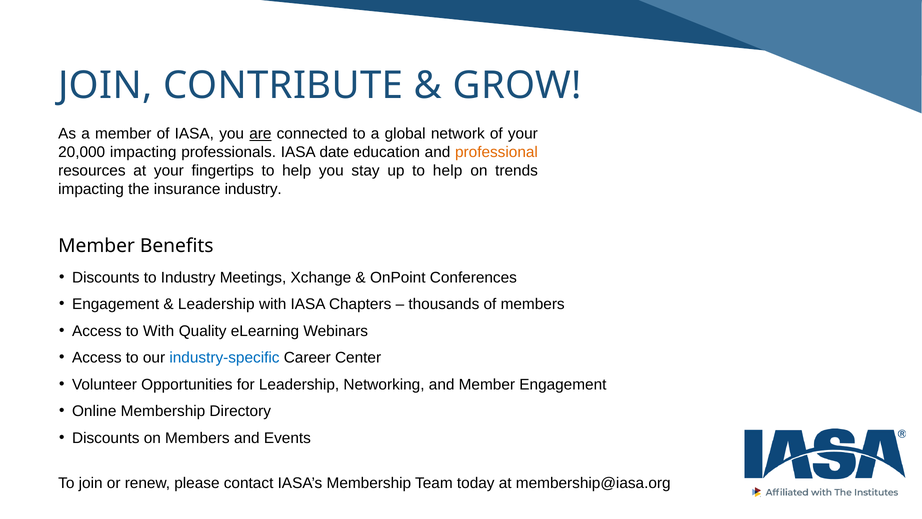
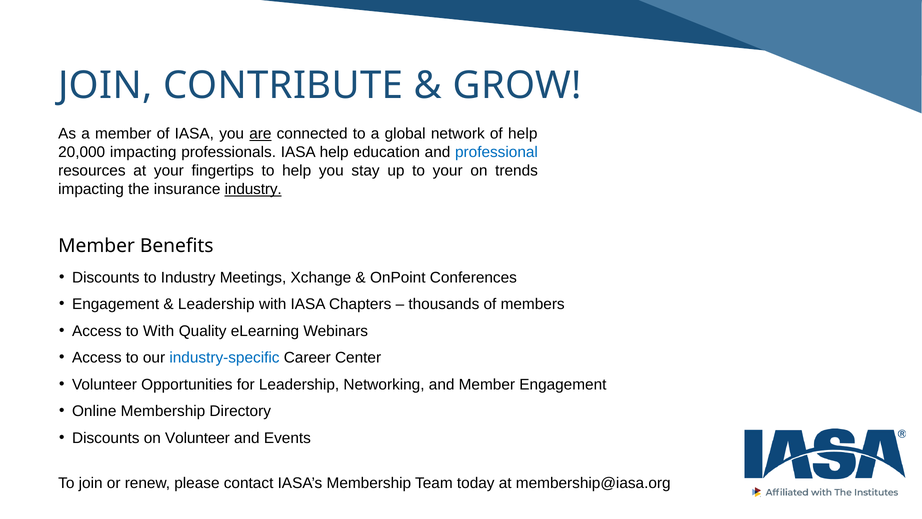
of your: your -> help
IASA date: date -> help
professional colour: orange -> blue
up to help: help -> your
industry at (253, 189) underline: none -> present
on Members: Members -> Volunteer
